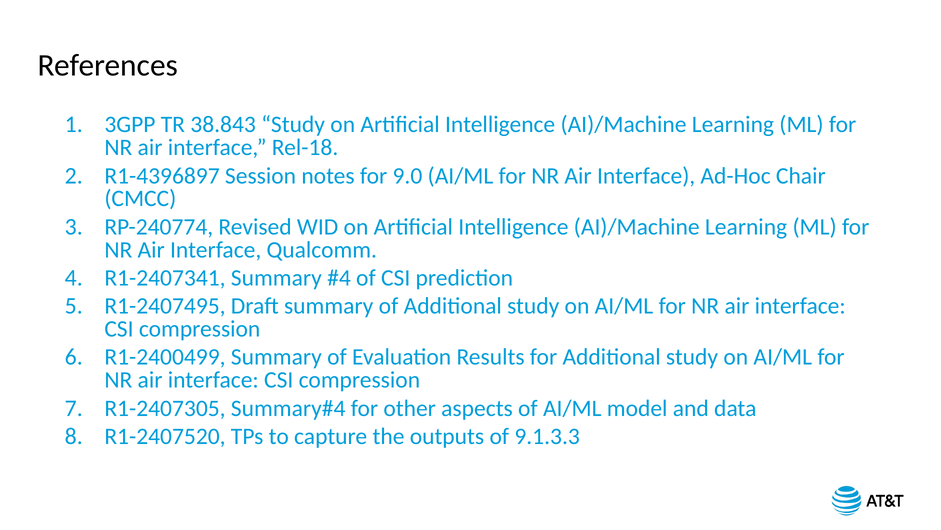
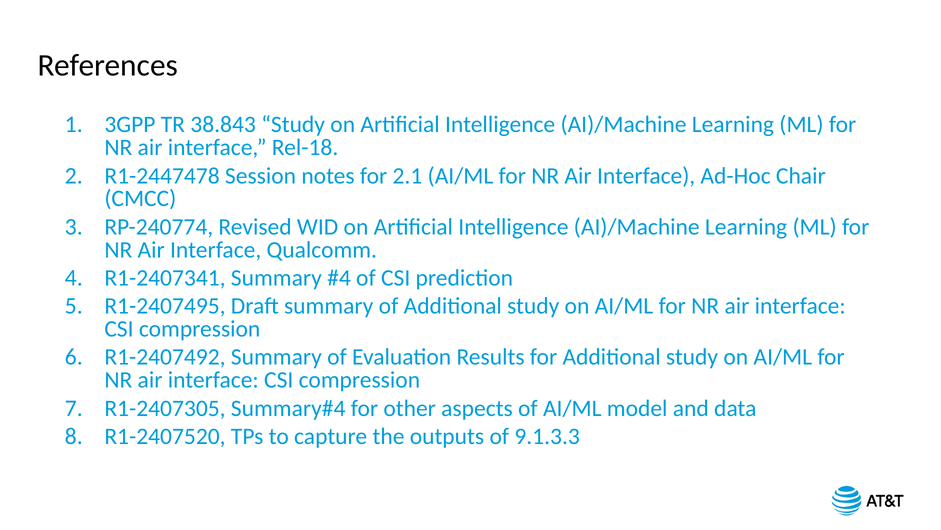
R1-4396897: R1-4396897 -> R1-2447478
9.0: 9.0 -> 2.1
R1-2400499: R1-2400499 -> R1-2407492
